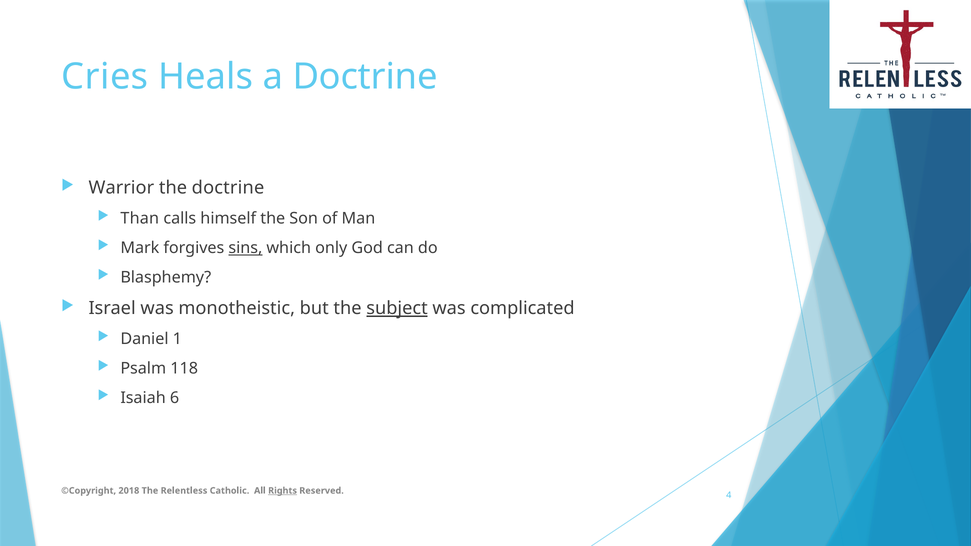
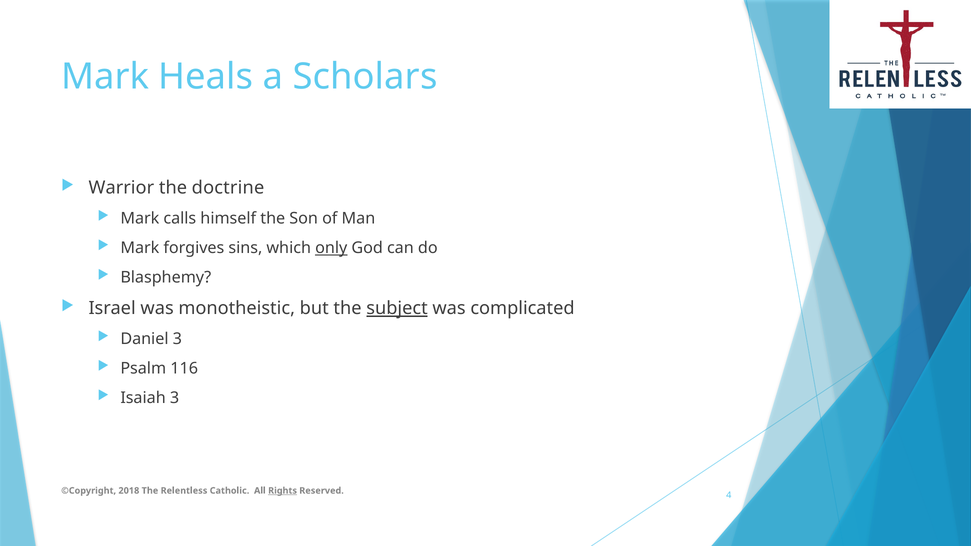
Cries at (105, 77): Cries -> Mark
a Doctrine: Doctrine -> Scholars
Than at (140, 219): Than -> Mark
sins underline: present -> none
only underline: none -> present
Daniel 1: 1 -> 3
118: 118 -> 116
Isaiah 6: 6 -> 3
